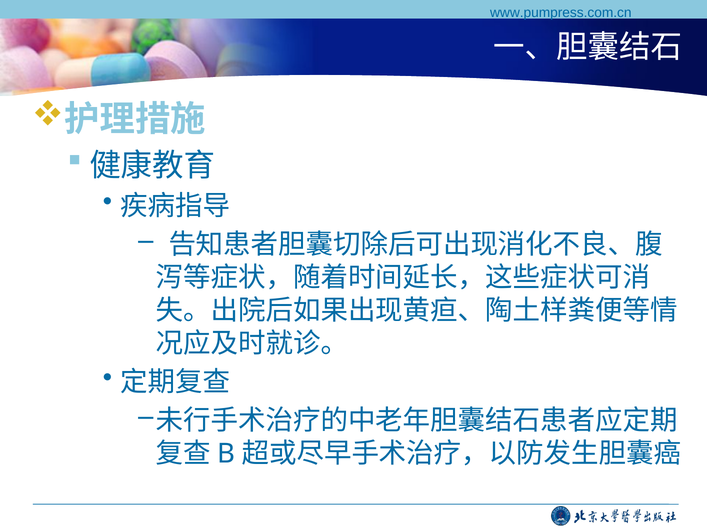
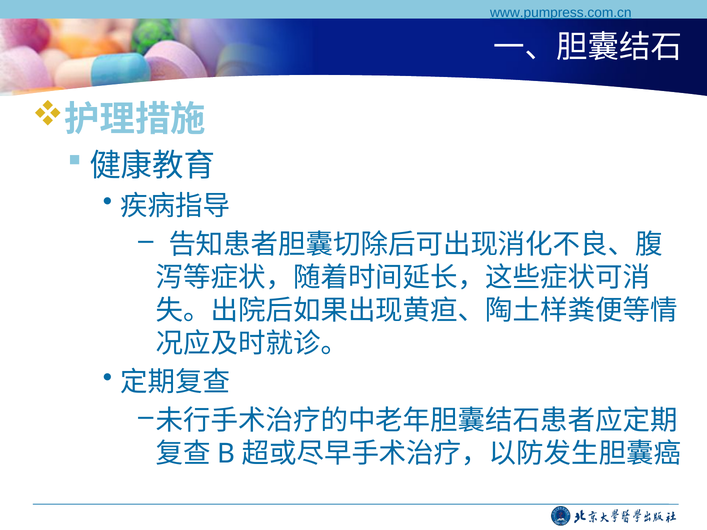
www.pumpress.com.cn underline: none -> present
